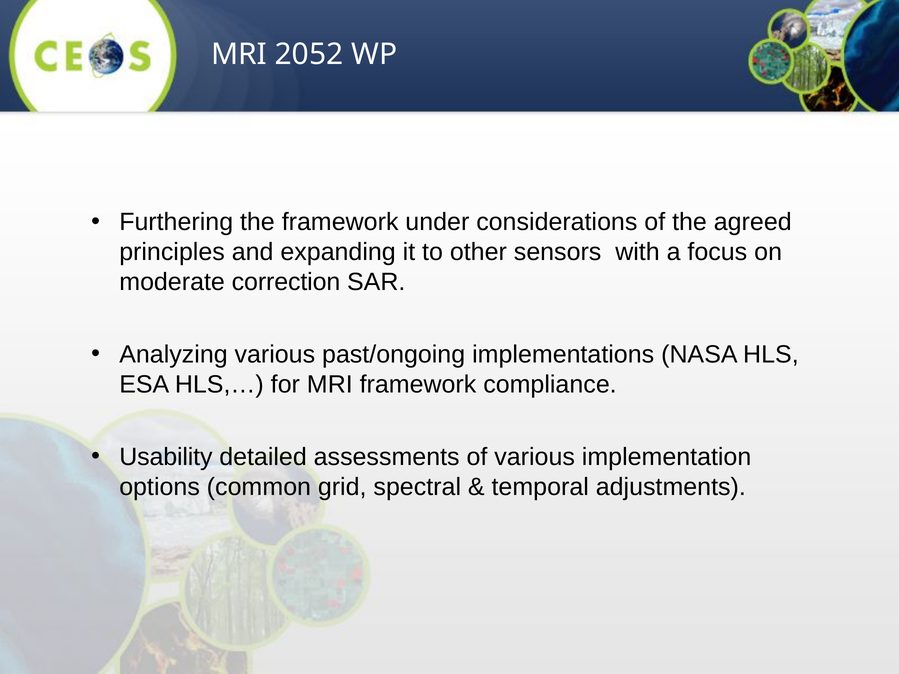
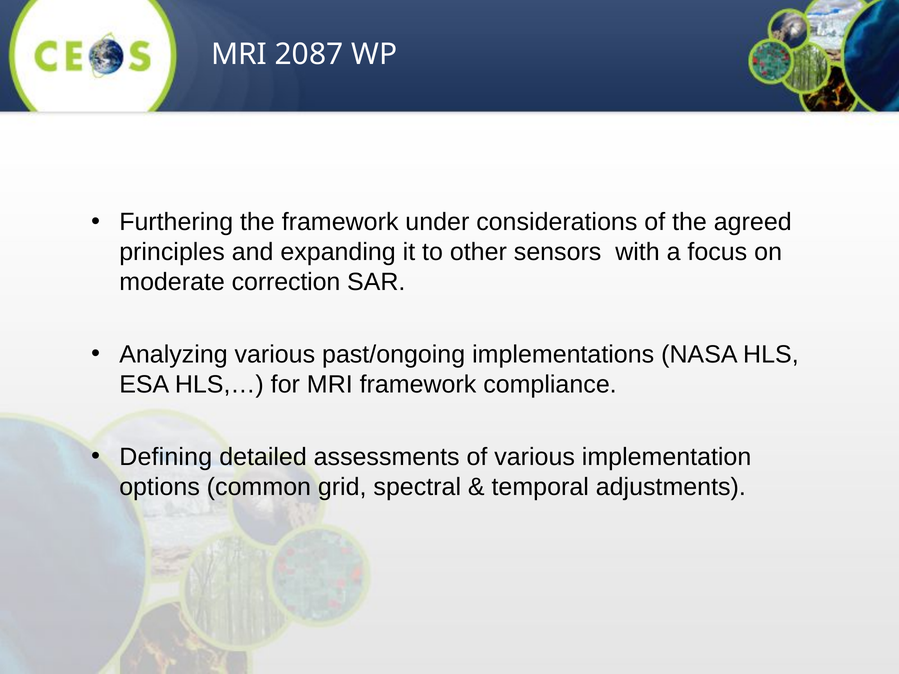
2052: 2052 -> 2087
Usability: Usability -> Defining
